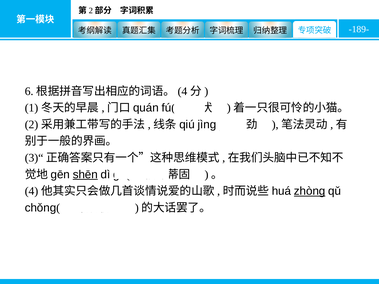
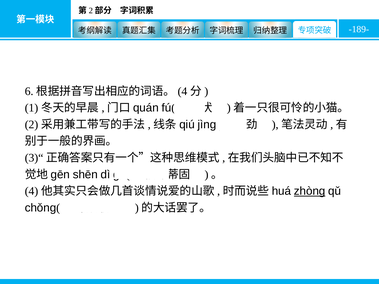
shēn underline: present -> none
